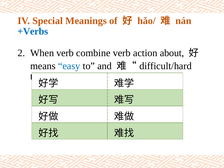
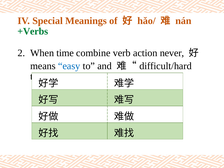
+Verbs colour: blue -> green
When verb: verb -> time
about: about -> never
